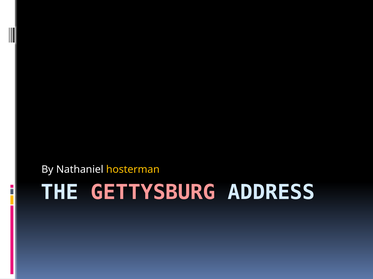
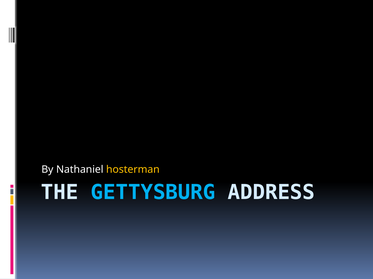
GETTYSBURG colour: pink -> light blue
